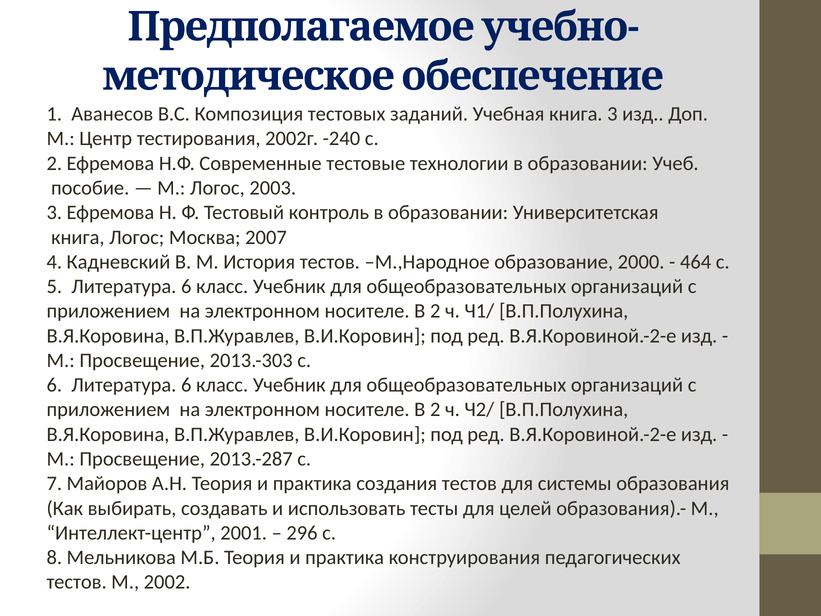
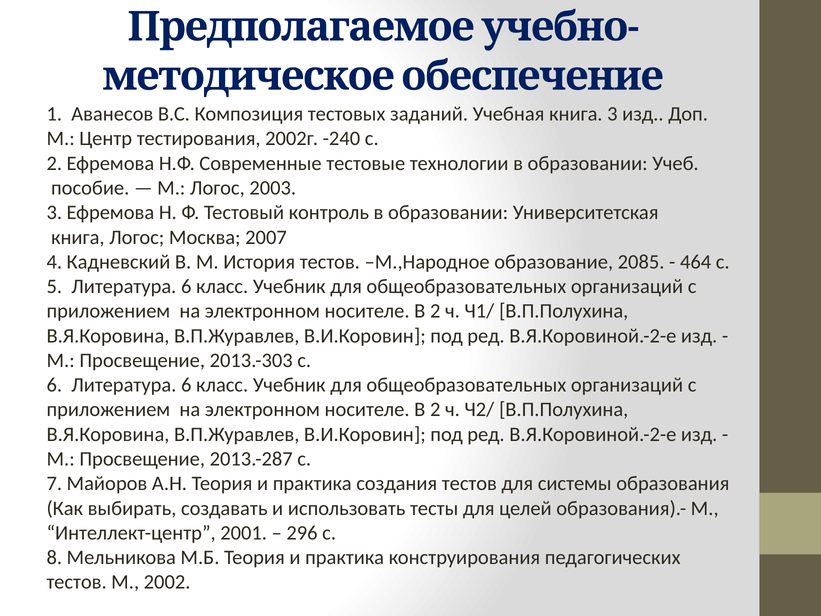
2000: 2000 -> 2085
